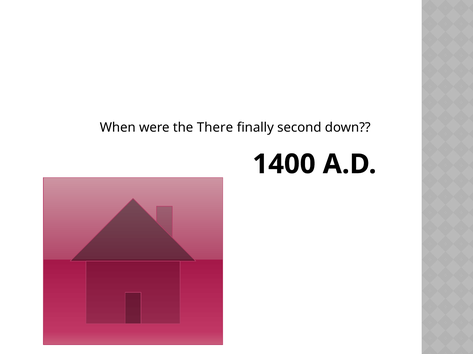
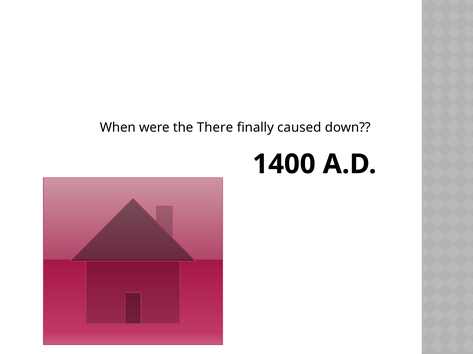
second: second -> caused
